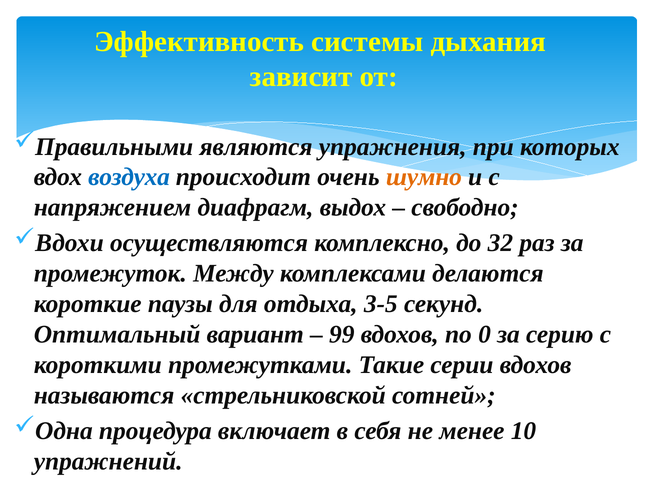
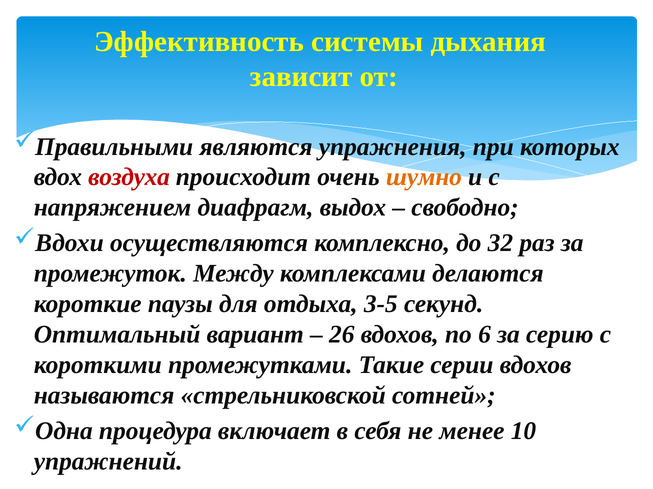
воздуха colour: blue -> red
99: 99 -> 26
0: 0 -> 6
